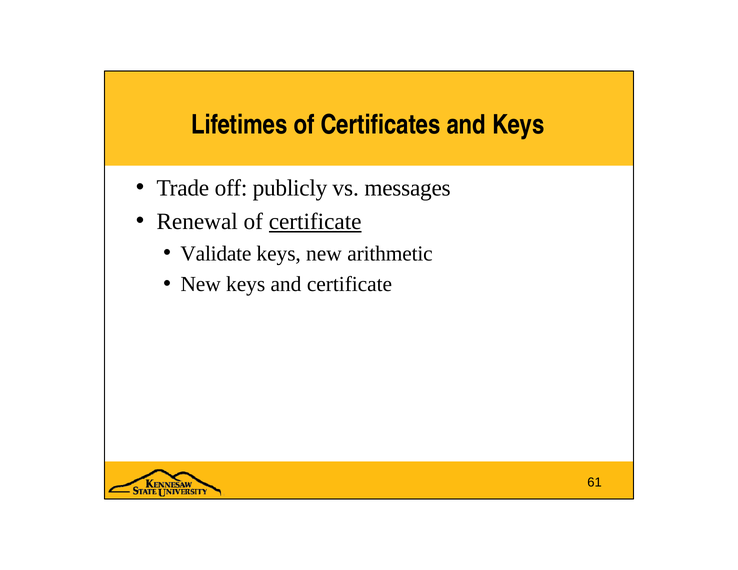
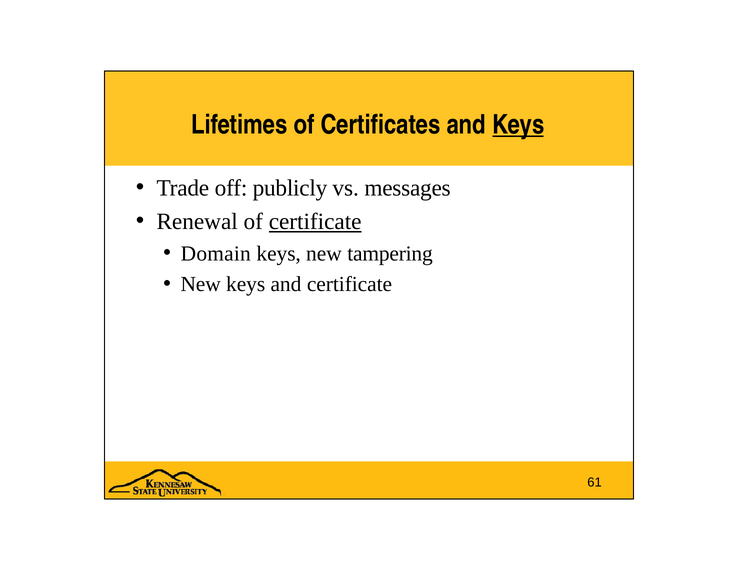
Keys at (518, 125) underline: none -> present
Validate: Validate -> Domain
arithmetic: arithmetic -> tampering
